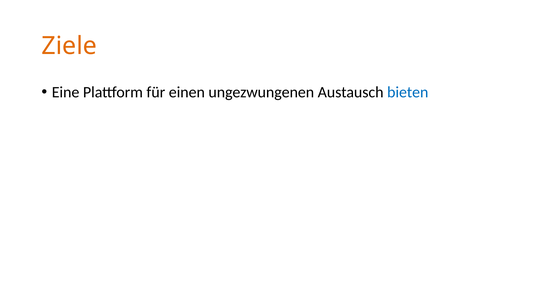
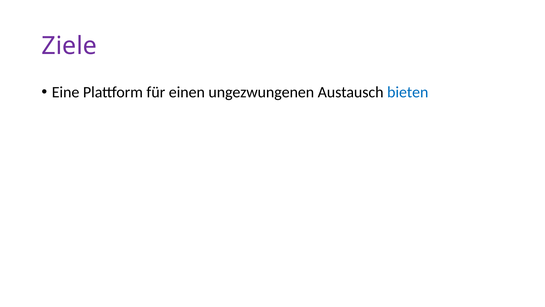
Ziele colour: orange -> purple
